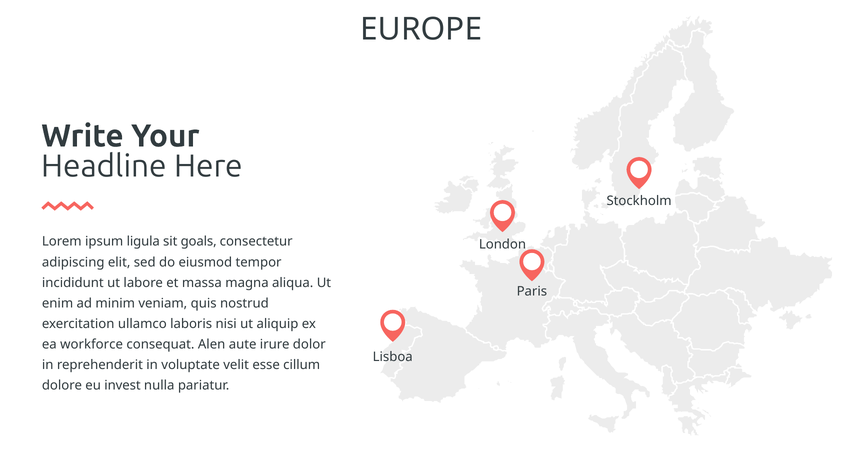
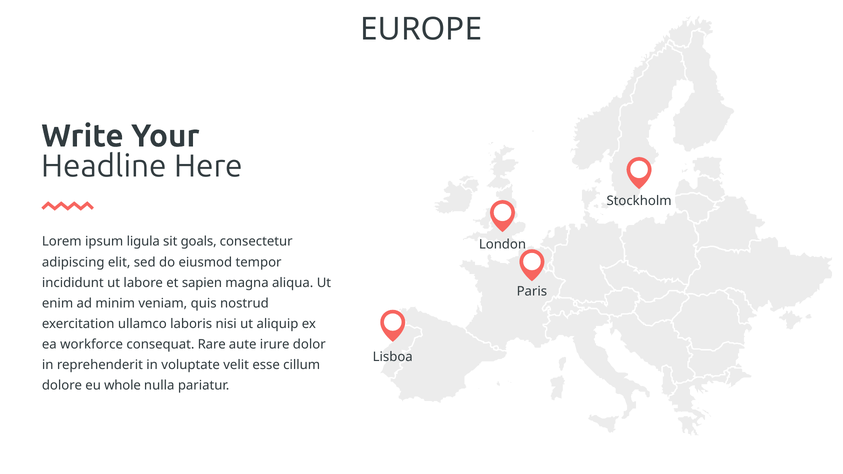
massa: massa -> sapien
Alen: Alen -> Rare
invest: invest -> whole
